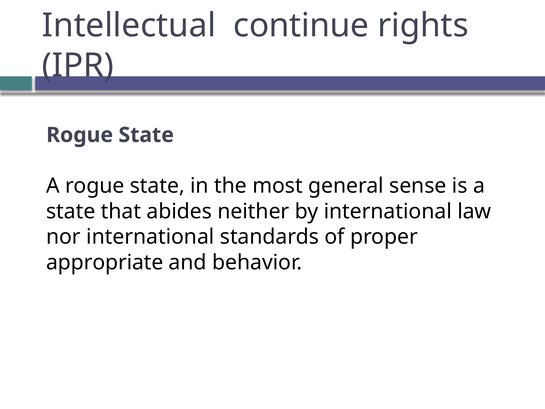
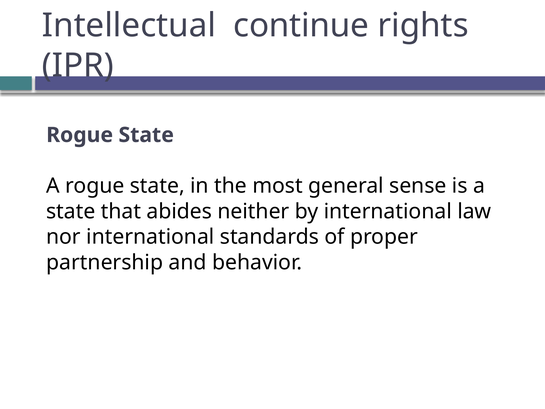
appropriate: appropriate -> partnership
